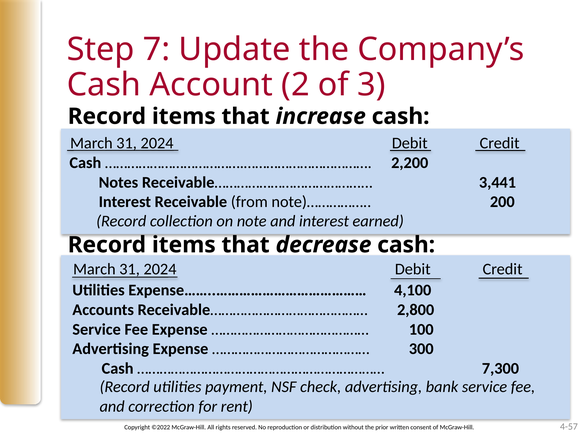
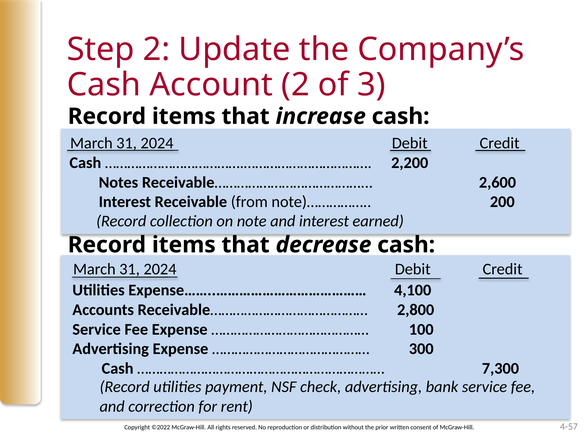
Step 7: 7 -> 2
3,441: 3,441 -> 2,600
